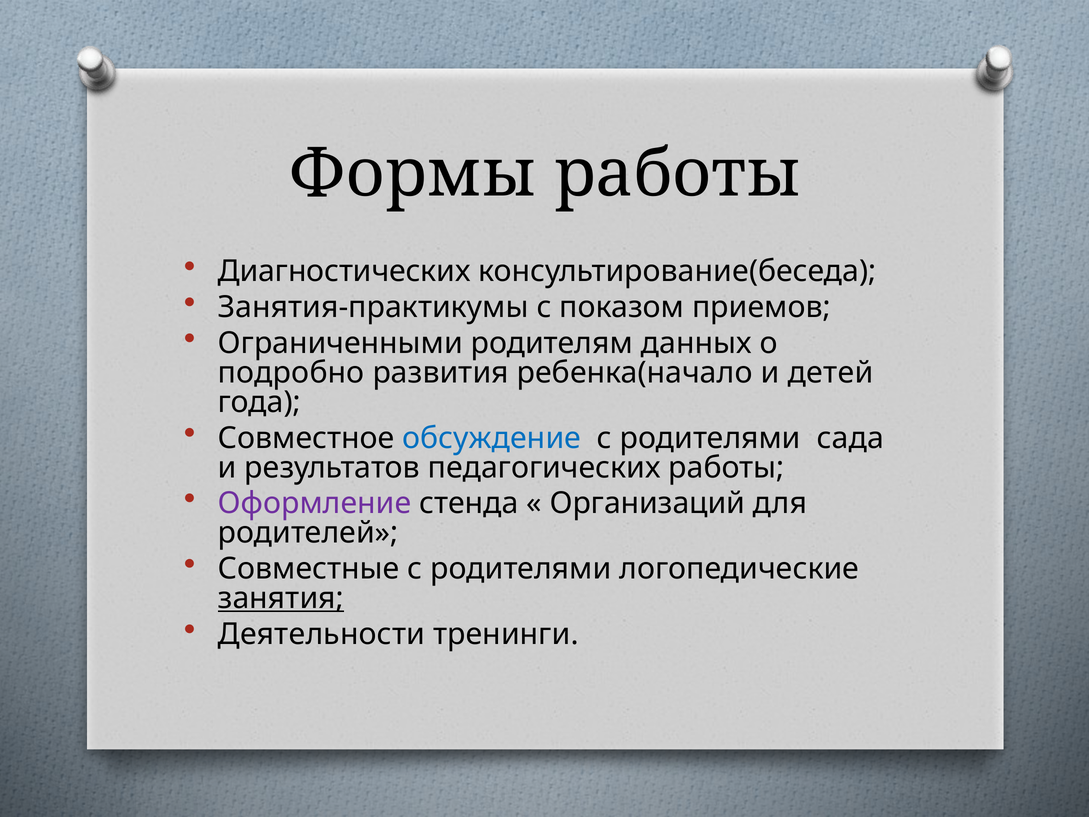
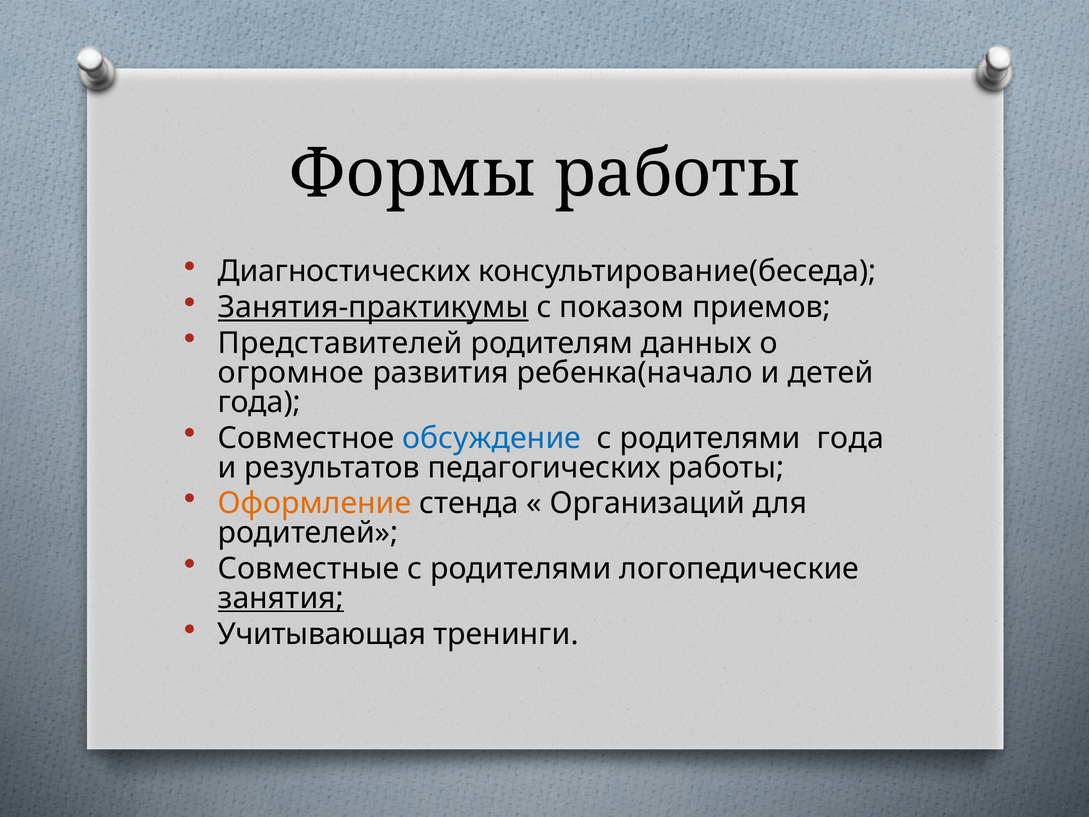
Занятия-практикумы underline: none -> present
Ограниченными: Ограниченными -> Представителей
подробно: подробно -> огромное
родителями сада: сада -> года
Оформление colour: purple -> orange
Деятельности: Деятельности -> Учитывающая
